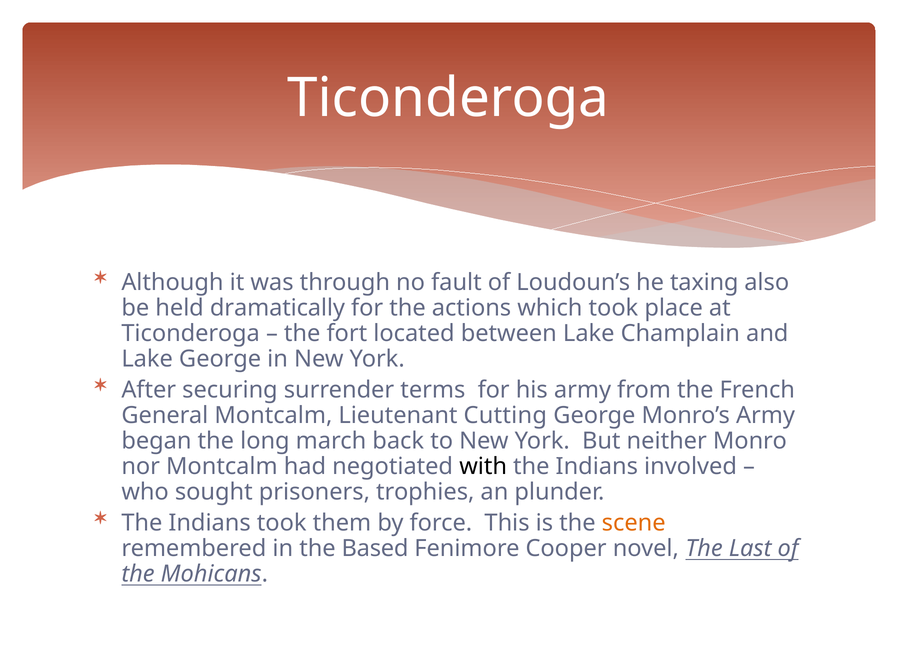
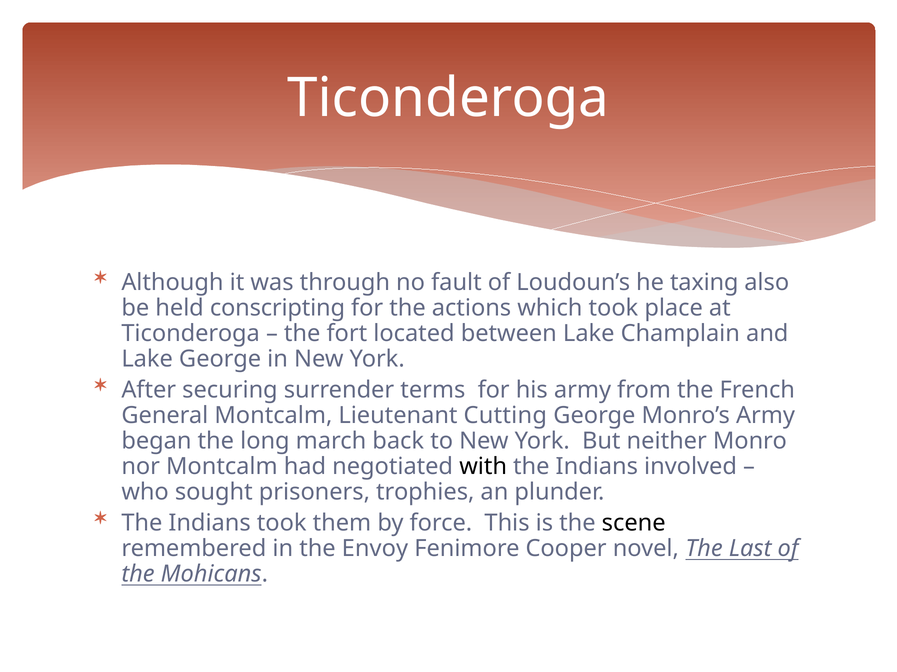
dramatically: dramatically -> conscripting
scene colour: orange -> black
Based: Based -> Envoy
